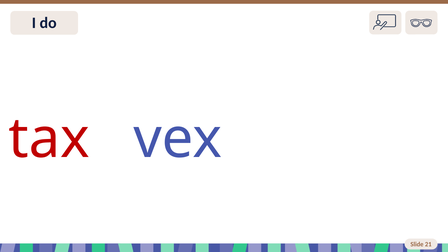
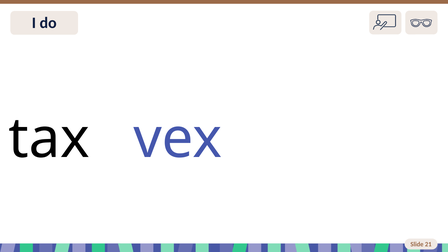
tax colour: red -> black
